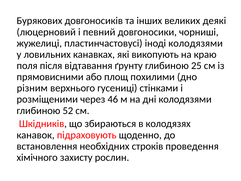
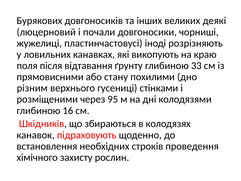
певний: певний -> почали
іноді колодязями: колодязями -> розрізняють
25: 25 -> 33
площ: площ -> стану
46: 46 -> 95
52: 52 -> 16
